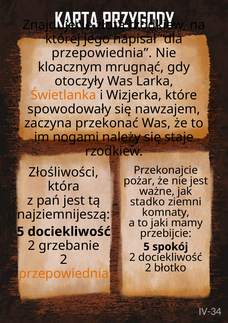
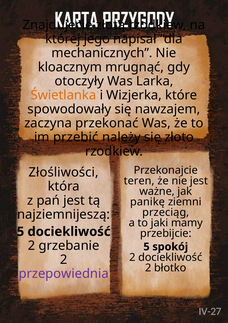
przepowiednia at (102, 53): przepowiednia -> mechanicznych
nogami: nogami -> przebić
staje: staje -> złoto
pożar: pożar -> teren
stadko: stadko -> panikę
komnaty: komnaty -> przeciąg
przepowiednia at (64, 274) colour: orange -> purple
IV-34: IV-34 -> IV-27
